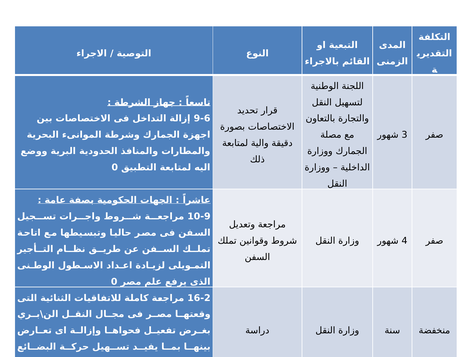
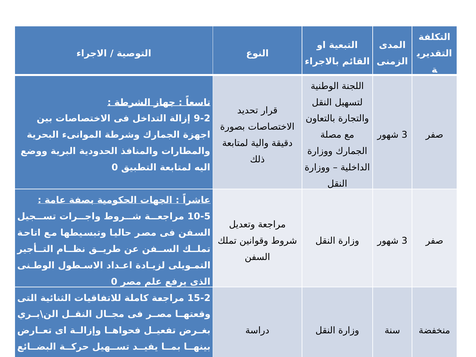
9-6: 9-6 -> 9-2
10-9: 10-9 -> 10-5
4 at (404, 241): 4 -> 3
16-2: 16-2 -> 15-2
